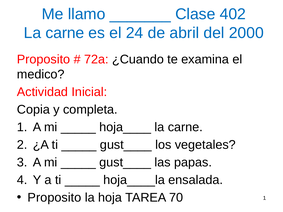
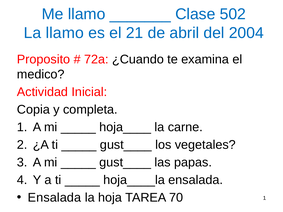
402: 402 -> 502
carne at (65, 33): carne -> llamo
24: 24 -> 21
2000: 2000 -> 2004
Proposito at (54, 198): Proposito -> Ensalada
